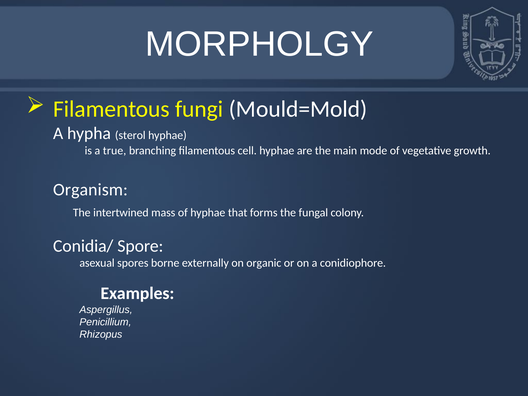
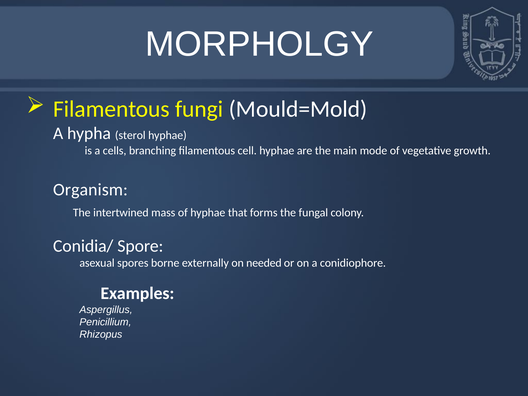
true: true -> cells
organic: organic -> needed
